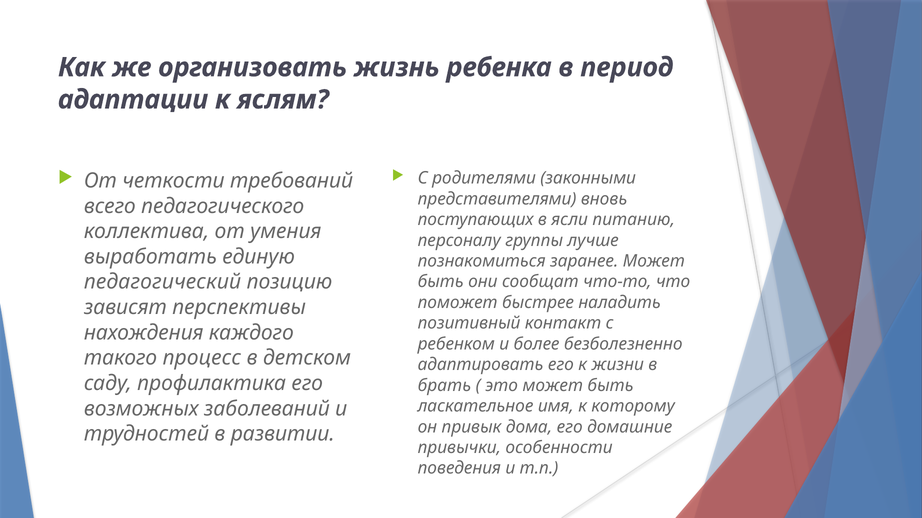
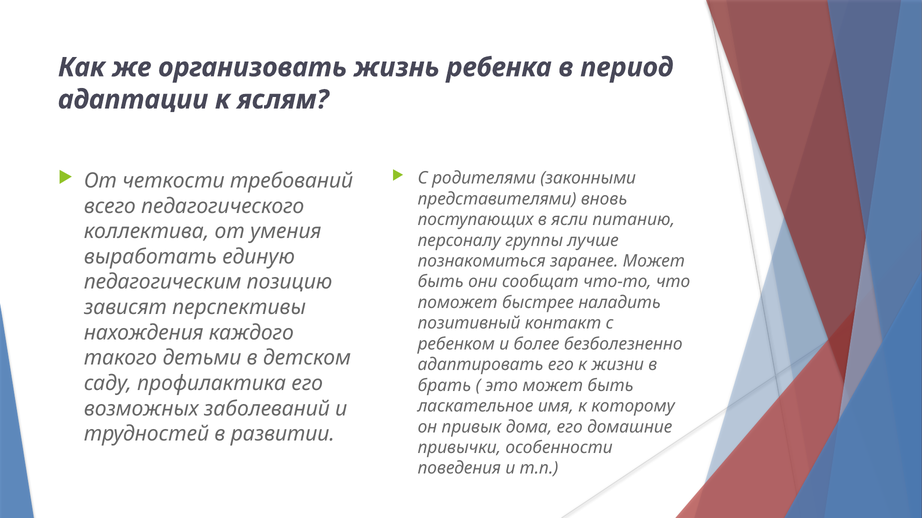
педагогический: педагогический -> педагогическим
процесс: процесс -> детьми
